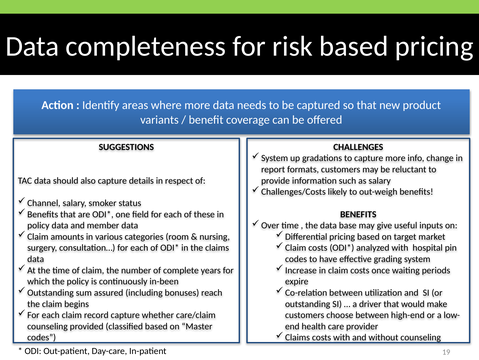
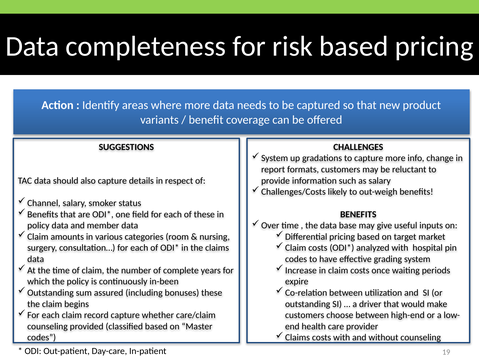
bonuses reach: reach -> these
